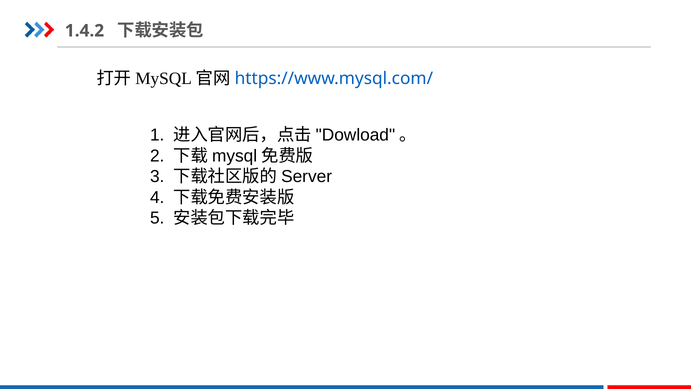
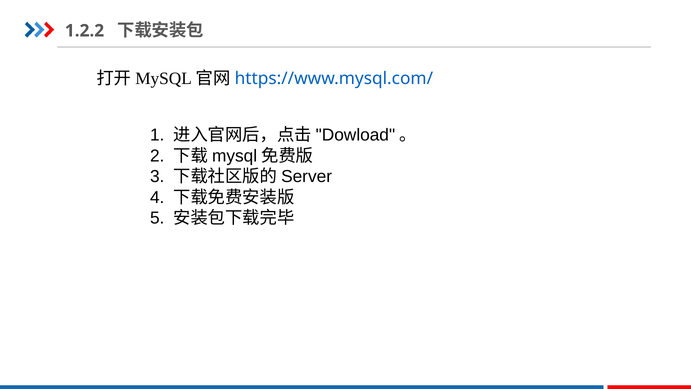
1.4.2: 1.4.2 -> 1.2.2
